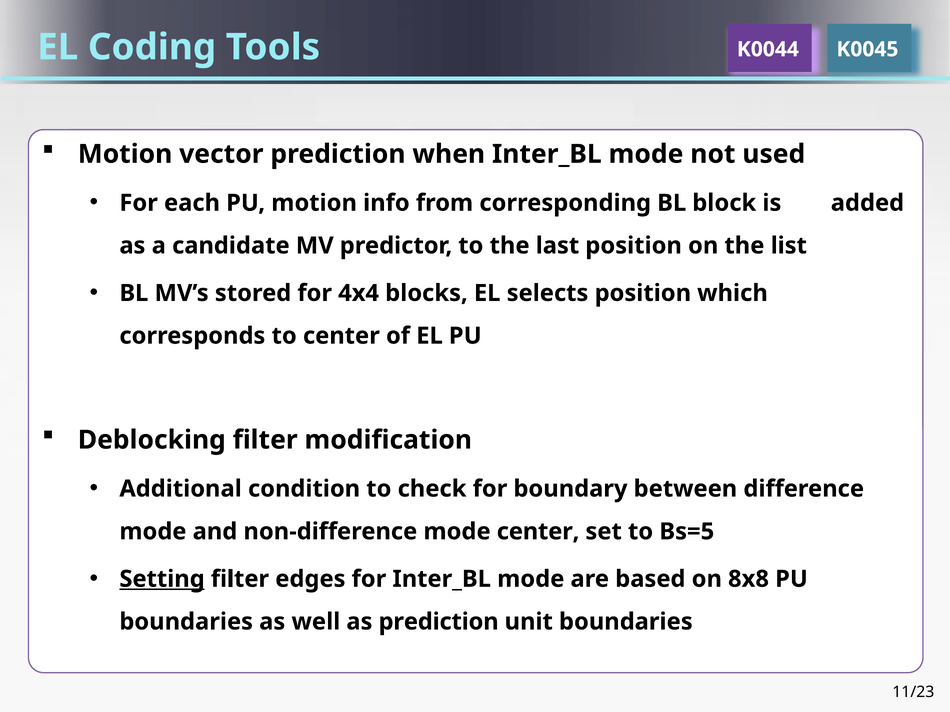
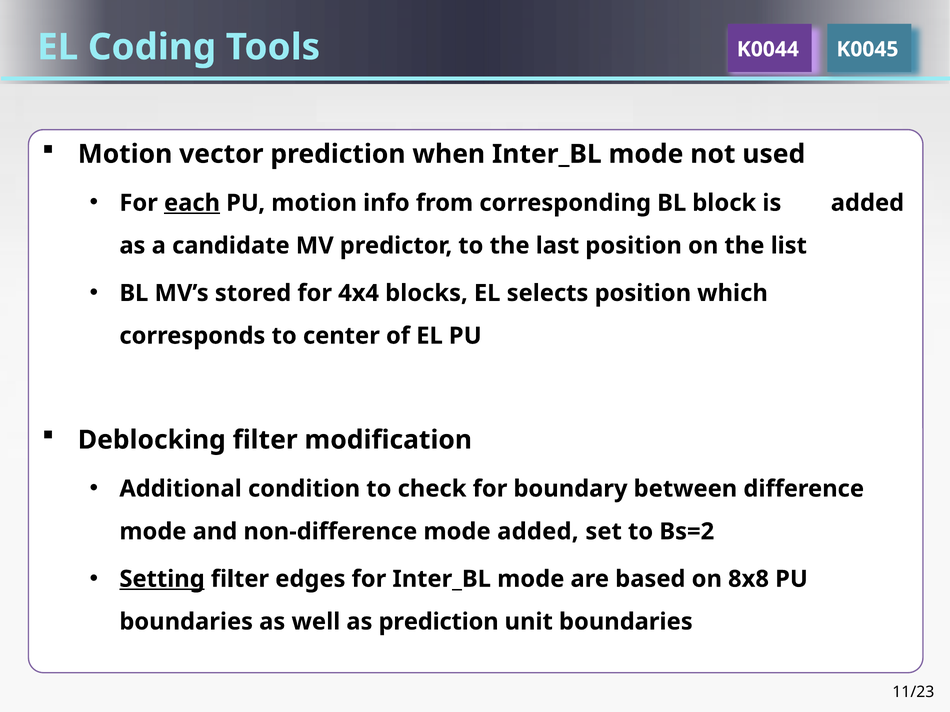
each underline: none -> present
mode center: center -> added
Bs=5: Bs=5 -> Bs=2
